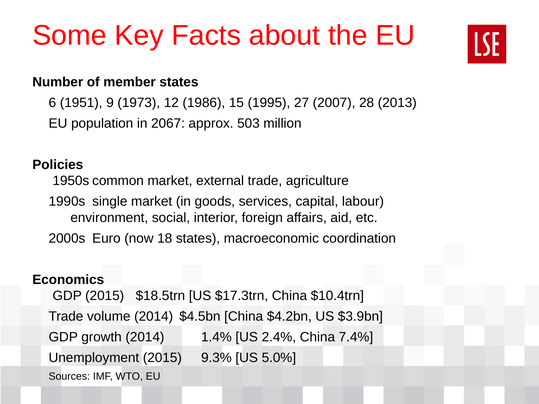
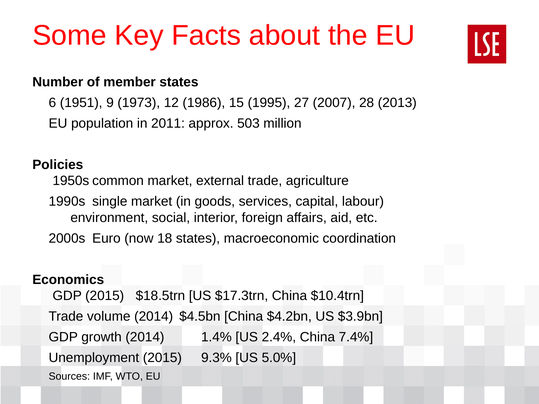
2067: 2067 -> 2011
